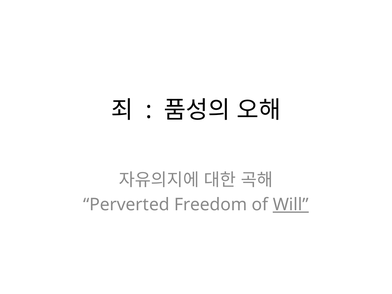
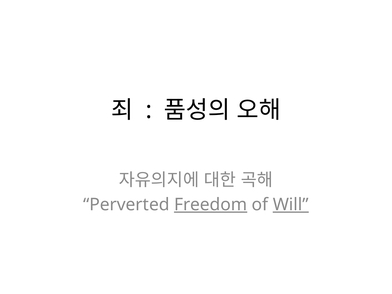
Freedom underline: none -> present
